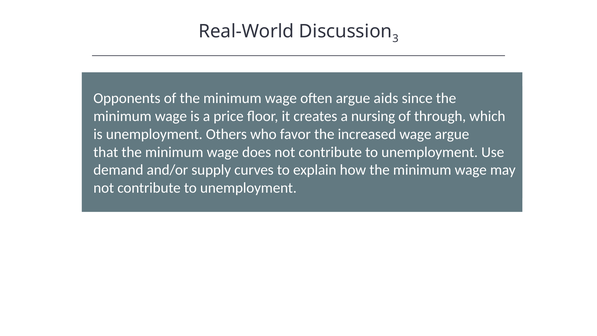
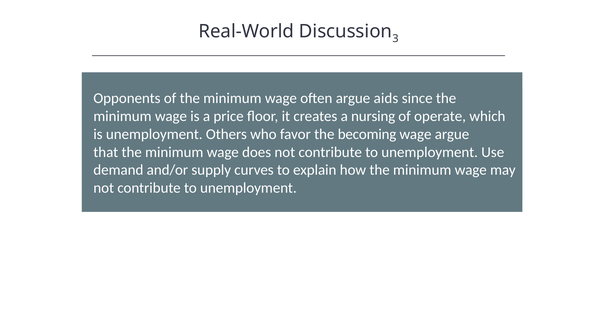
through: through -> operate
increased: increased -> becoming
